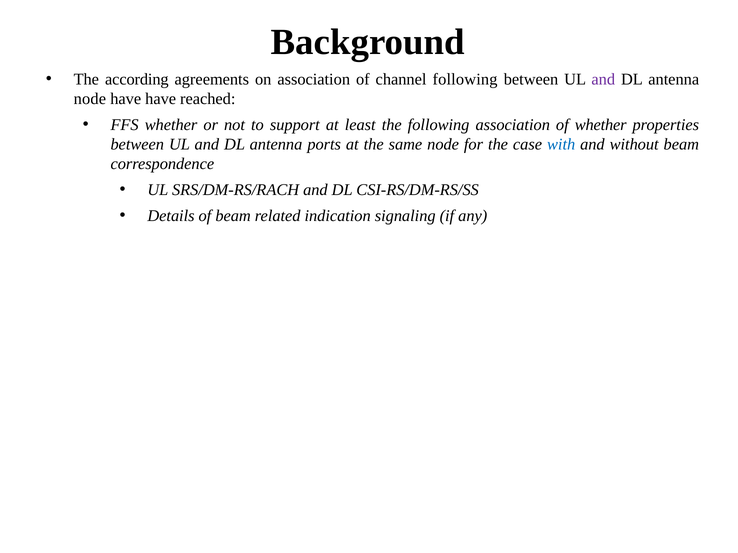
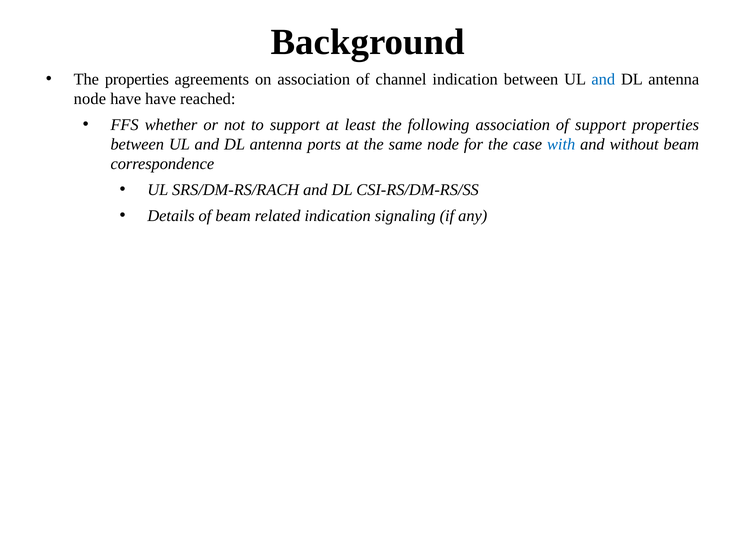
The according: according -> properties
channel following: following -> indication
and at (603, 79) colour: purple -> blue
of whether: whether -> support
